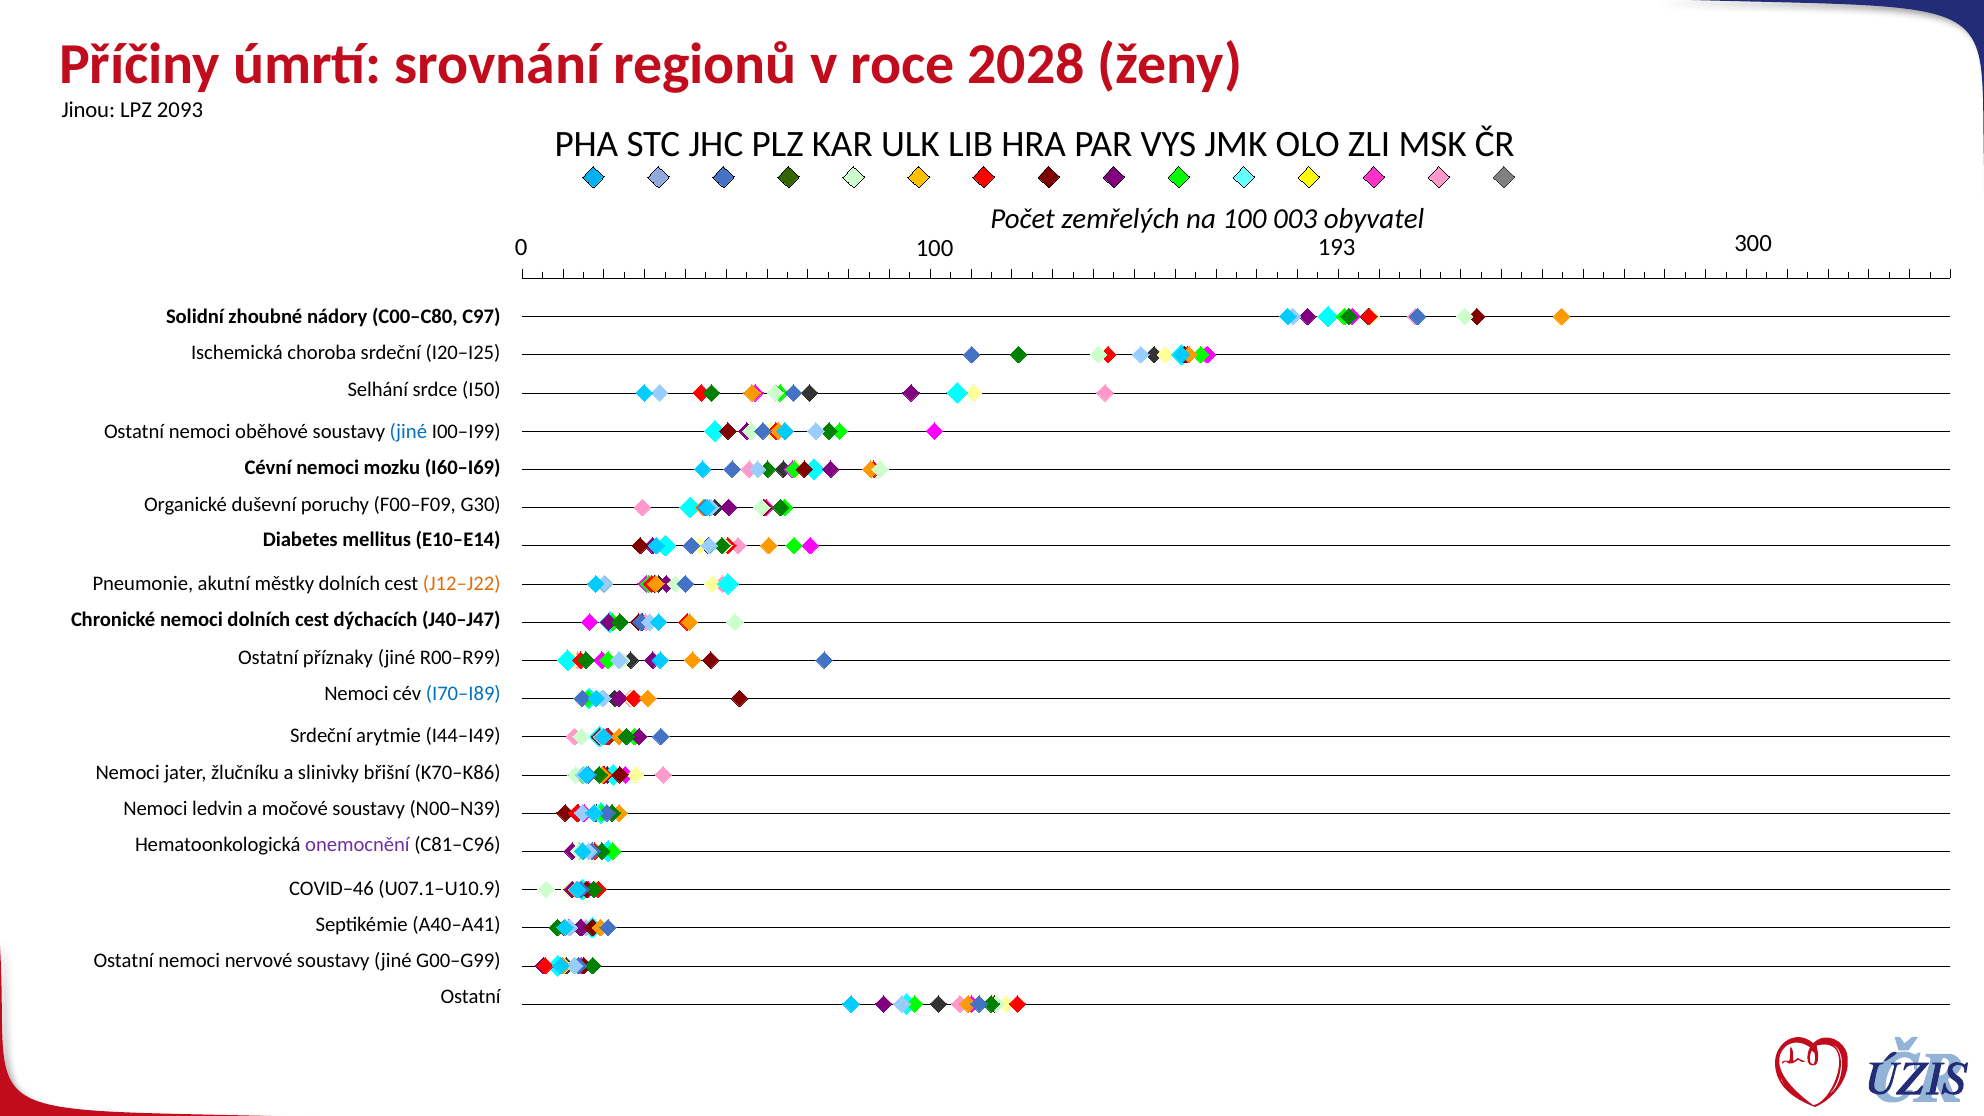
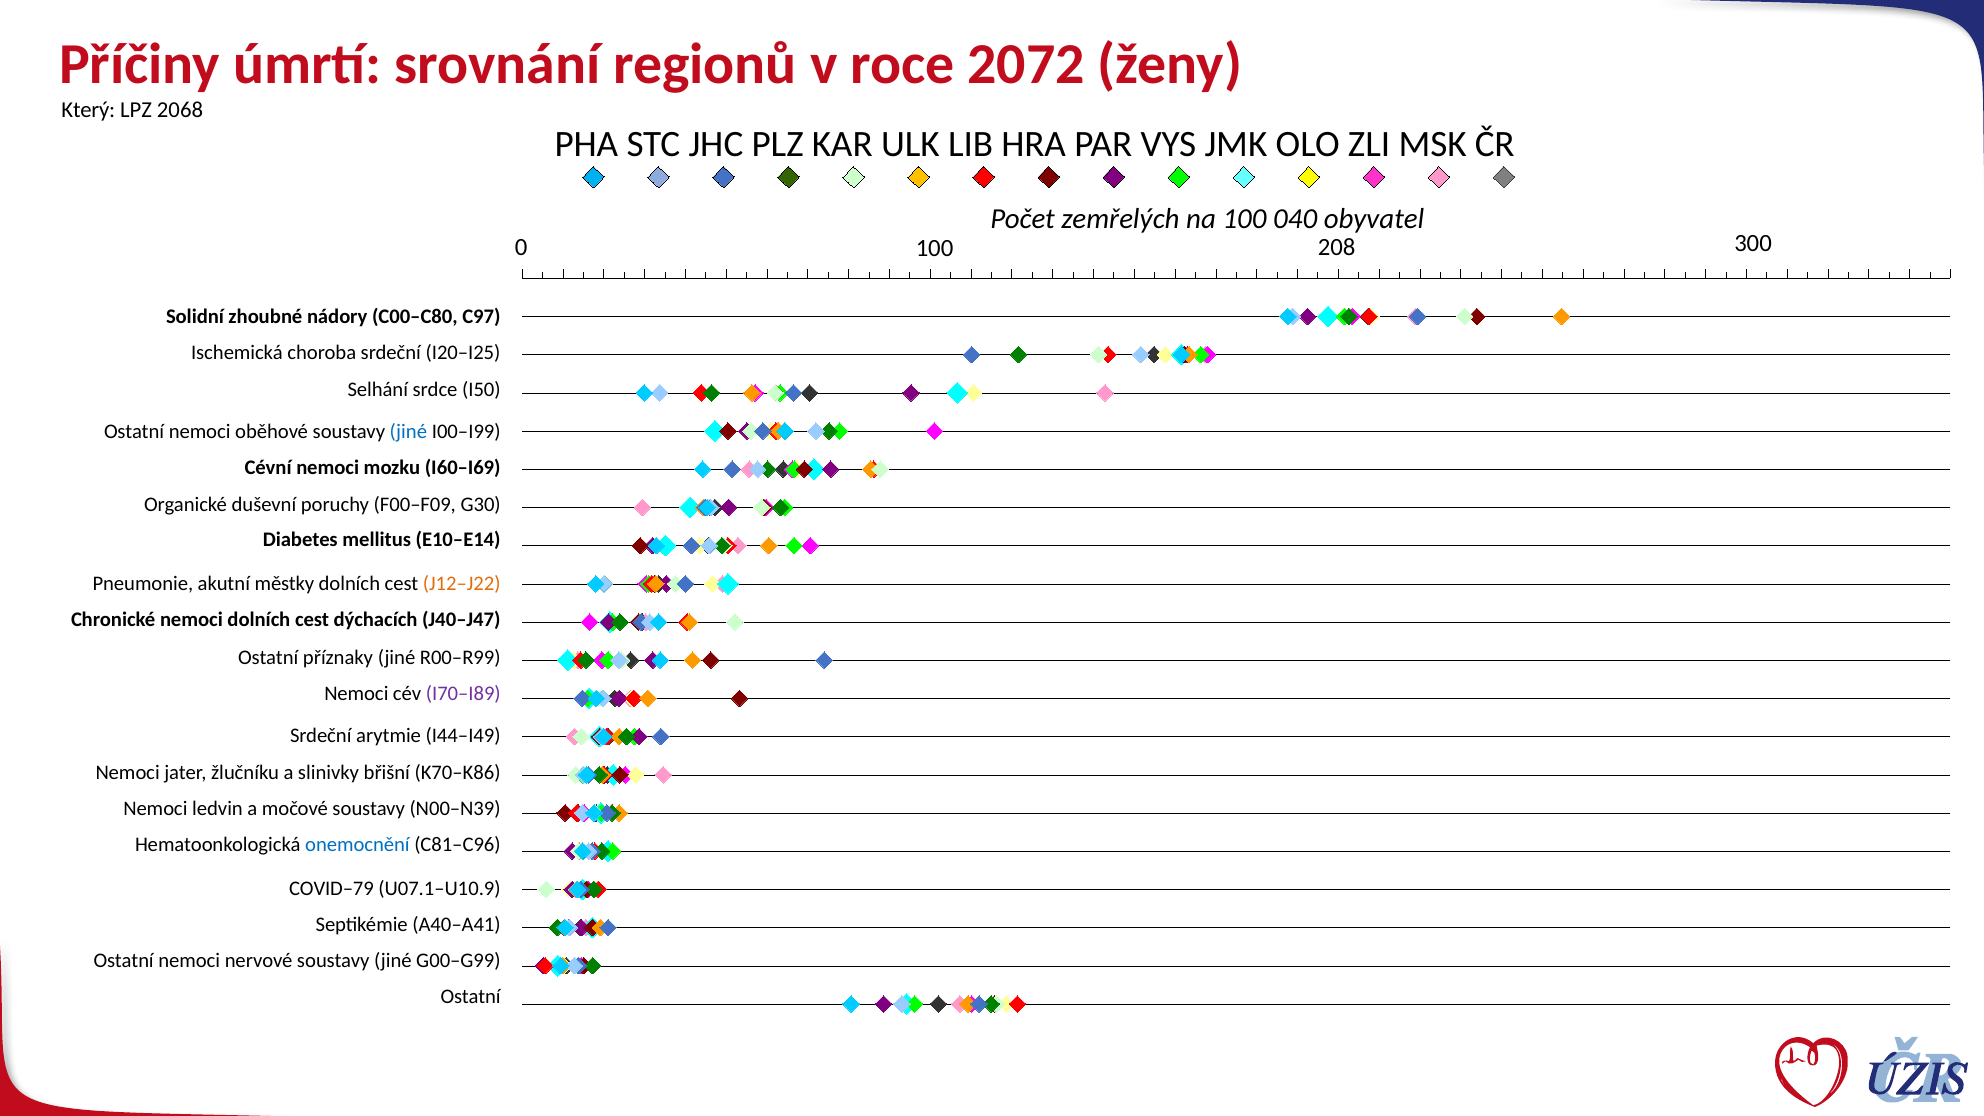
2028: 2028 -> 2072
Jinou: Jinou -> Který
2093: 2093 -> 2068
003: 003 -> 040
193: 193 -> 208
I70–I89 colour: blue -> purple
onemocnění colour: purple -> blue
COVID–46: COVID–46 -> COVID–79
